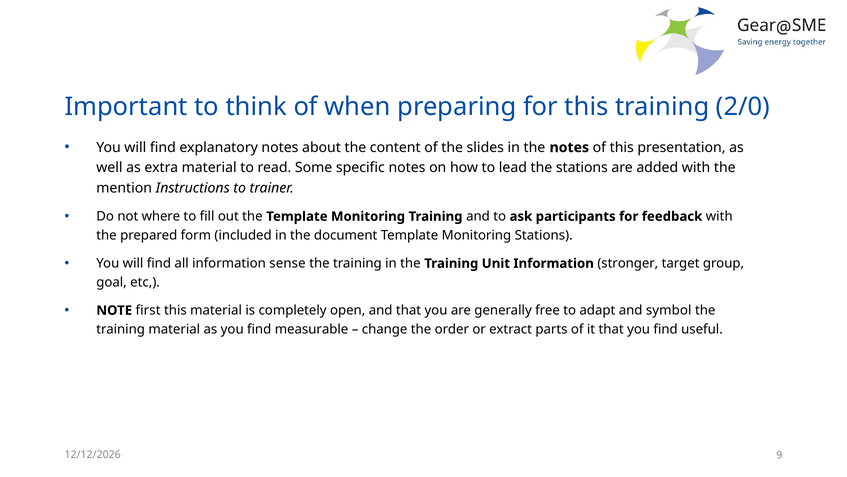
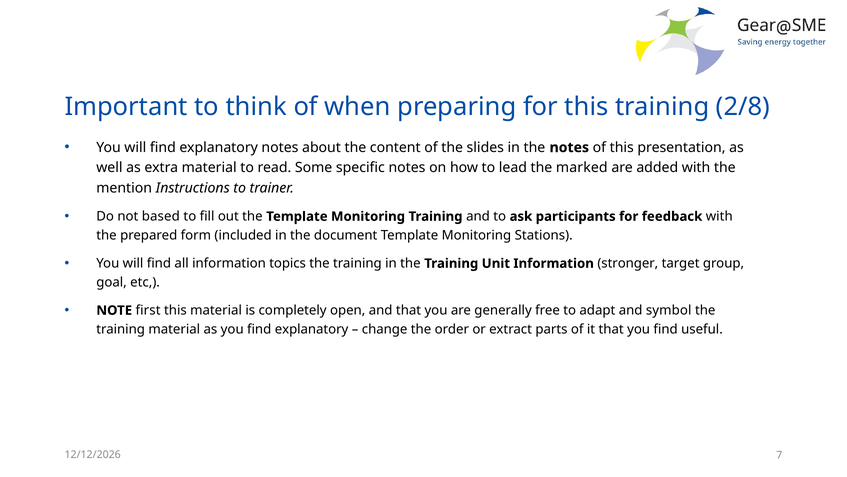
2/0: 2/0 -> 2/8
the stations: stations -> marked
where: where -> based
sense: sense -> topics
you find measurable: measurable -> explanatory
9: 9 -> 7
